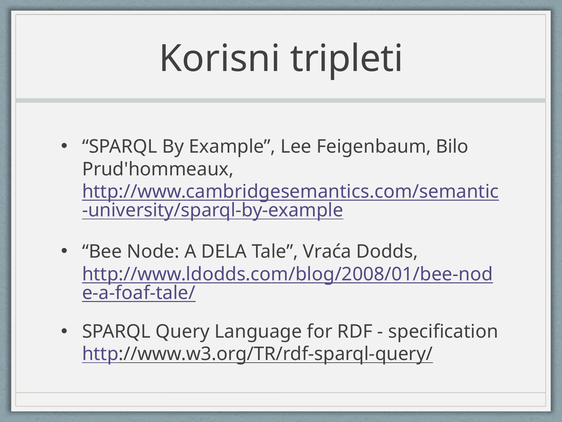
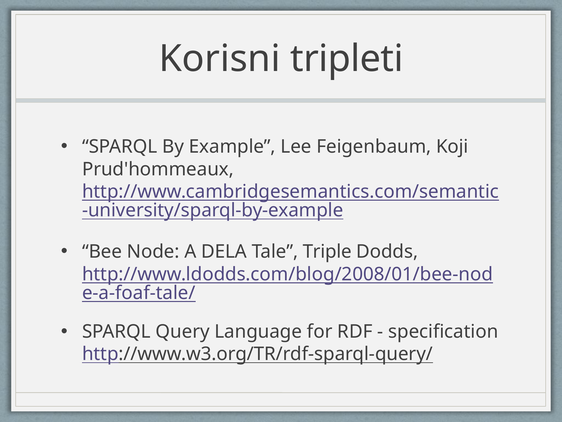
Bilo: Bilo -> Koji
Vraća: Vraća -> Triple
